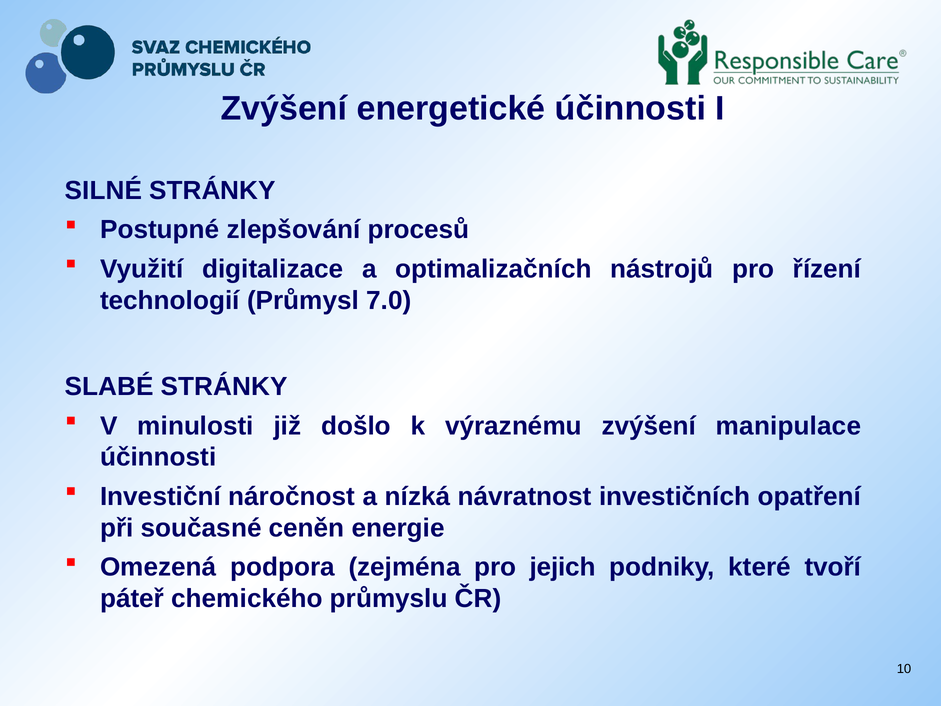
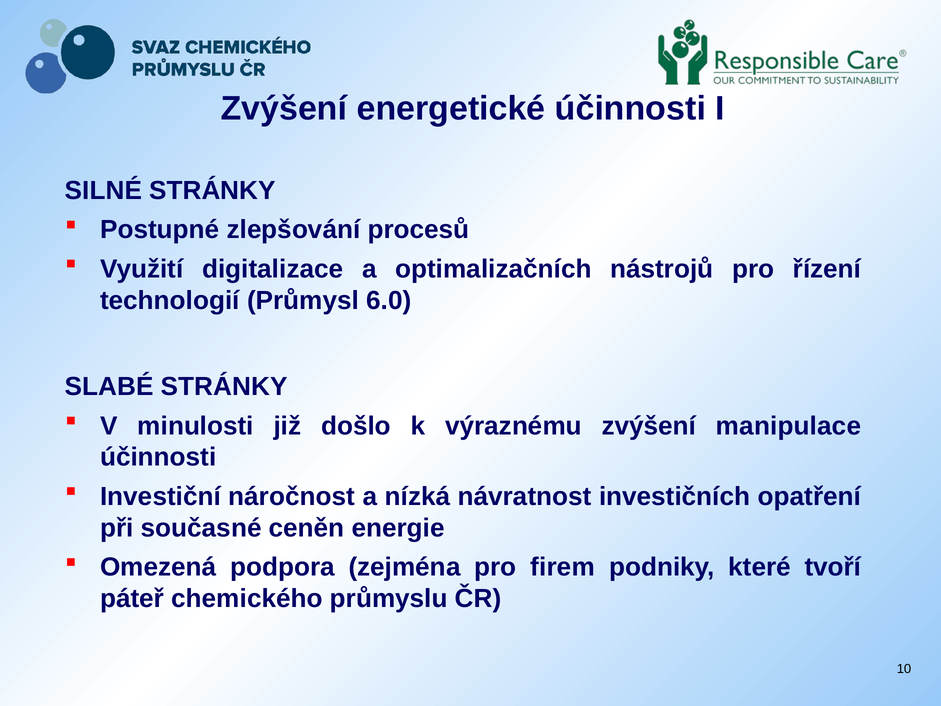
7.0: 7.0 -> 6.0
jejich: jejich -> firem
